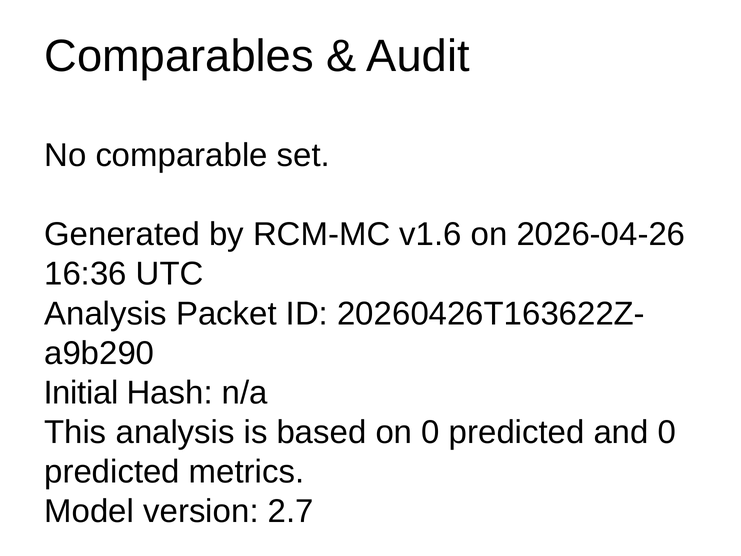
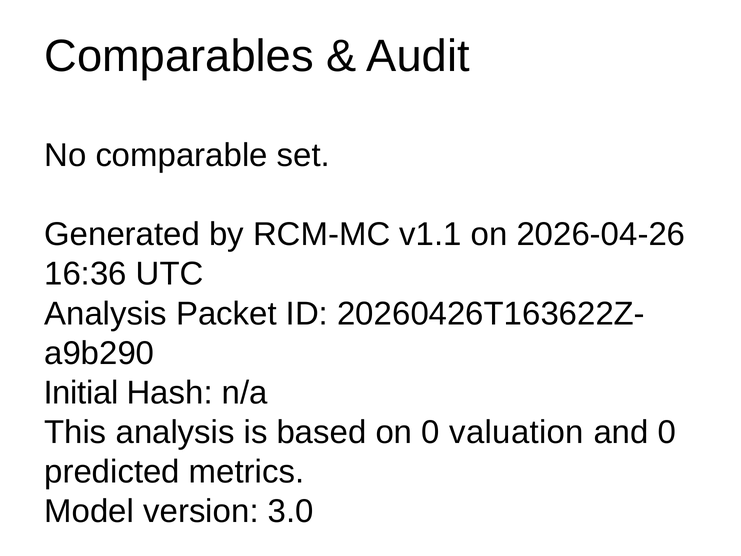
v1.6: v1.6 -> v1.1
on 0 predicted: predicted -> valuation
2.7: 2.7 -> 3.0
